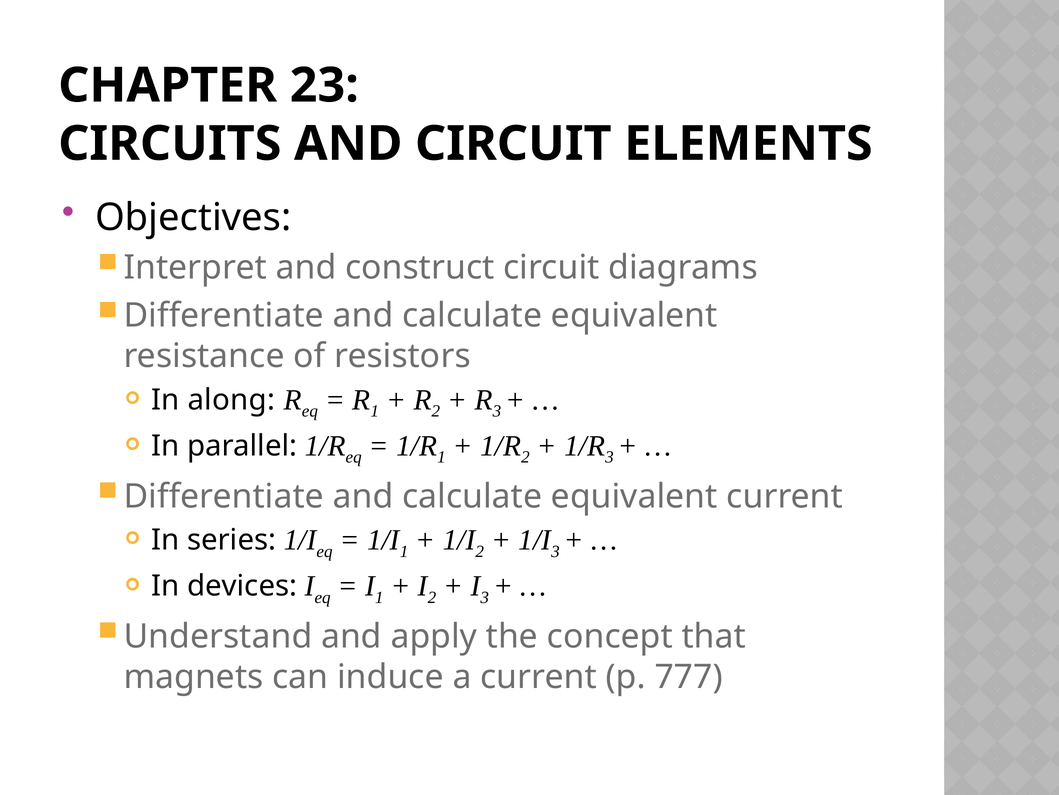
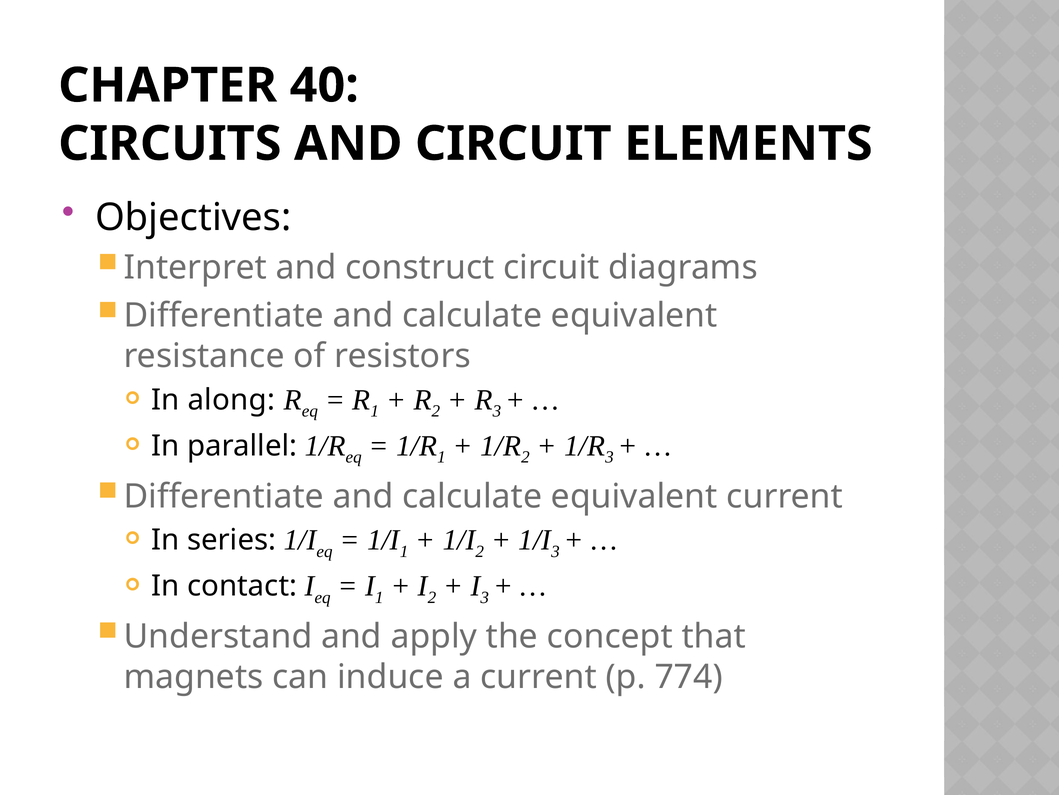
23: 23 -> 40
devices: devices -> contact
777: 777 -> 774
